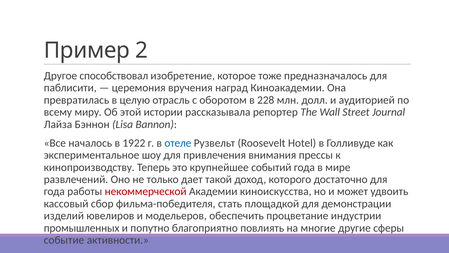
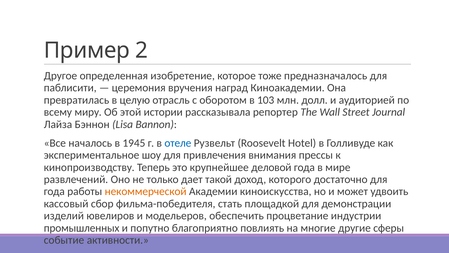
способствовал: способствовал -> определенная
228: 228 -> 103
1922: 1922 -> 1945
событий: событий -> деловой
некоммерческой colour: red -> orange
